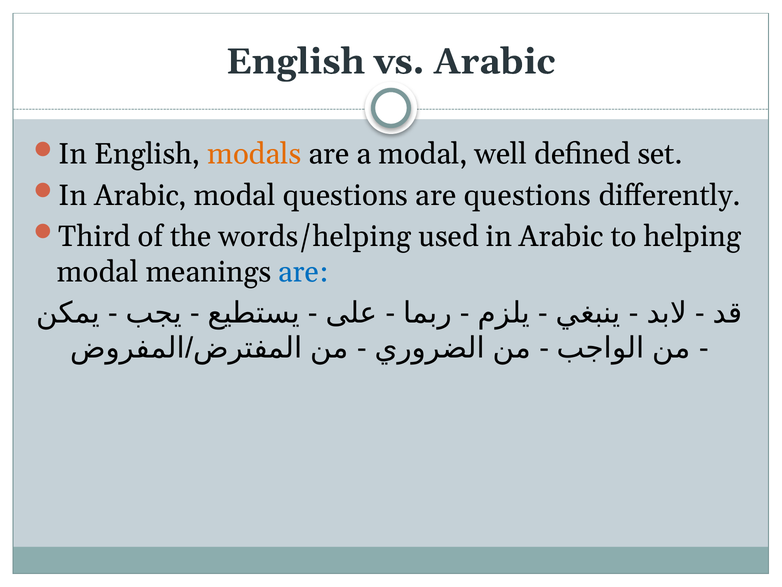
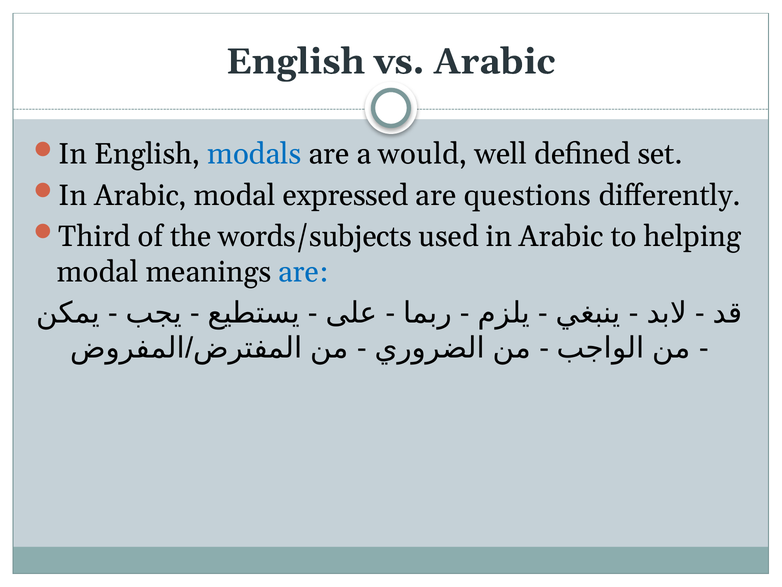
modals colour: orange -> blue
a modal: modal -> would
modal questions: questions -> expressed
words/helping: words/helping -> words/subjects
